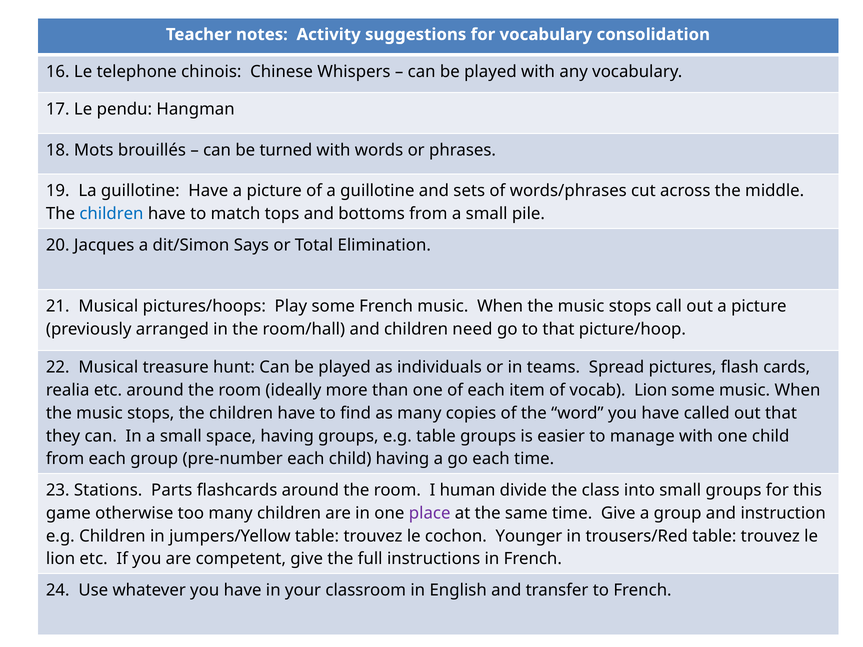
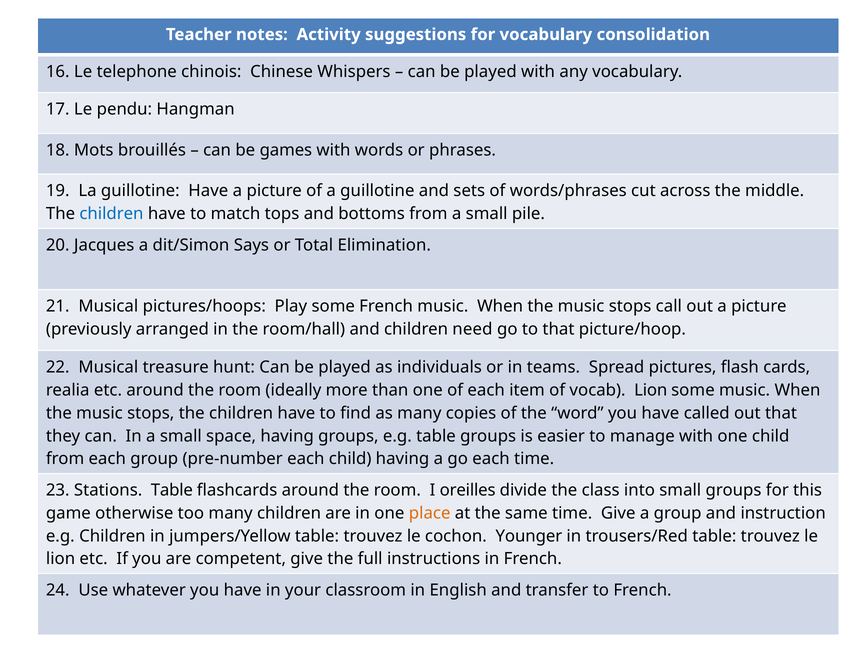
turned: turned -> games
Stations Parts: Parts -> Table
human: human -> oreilles
place colour: purple -> orange
